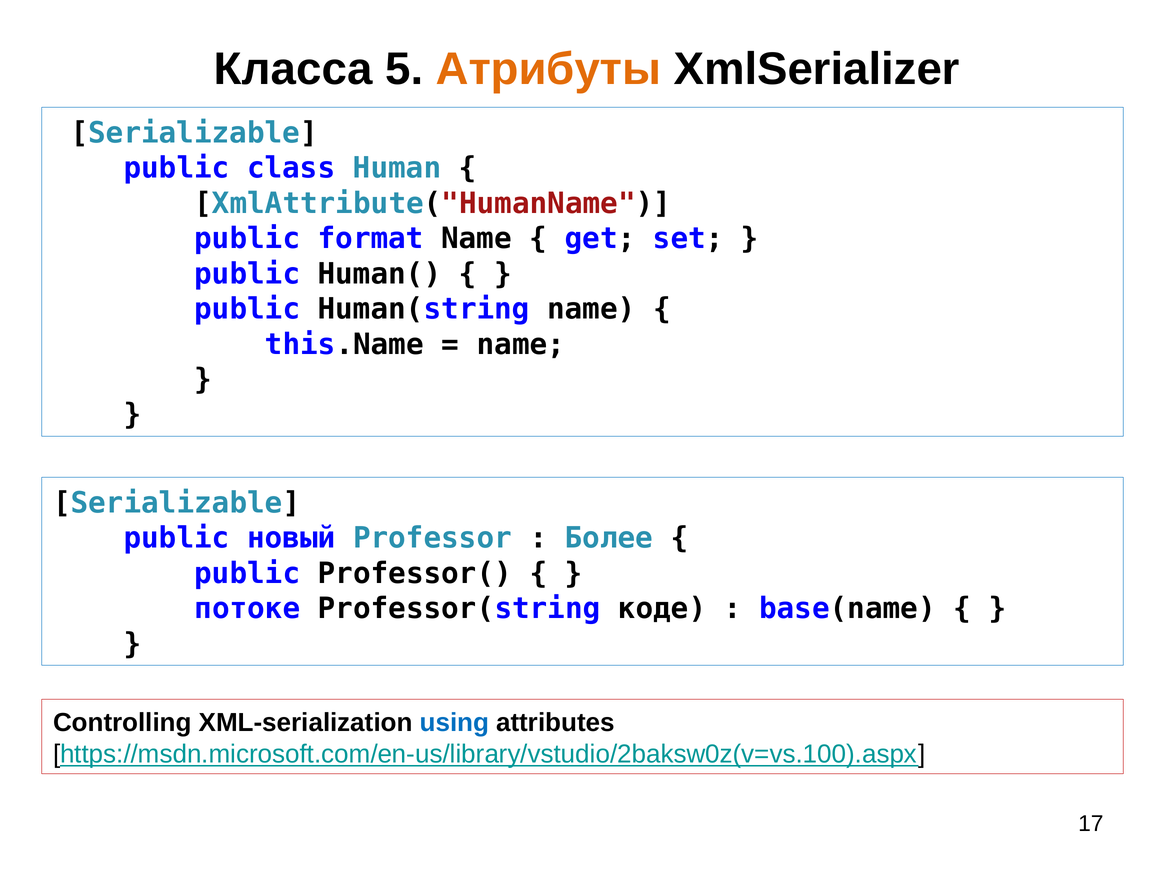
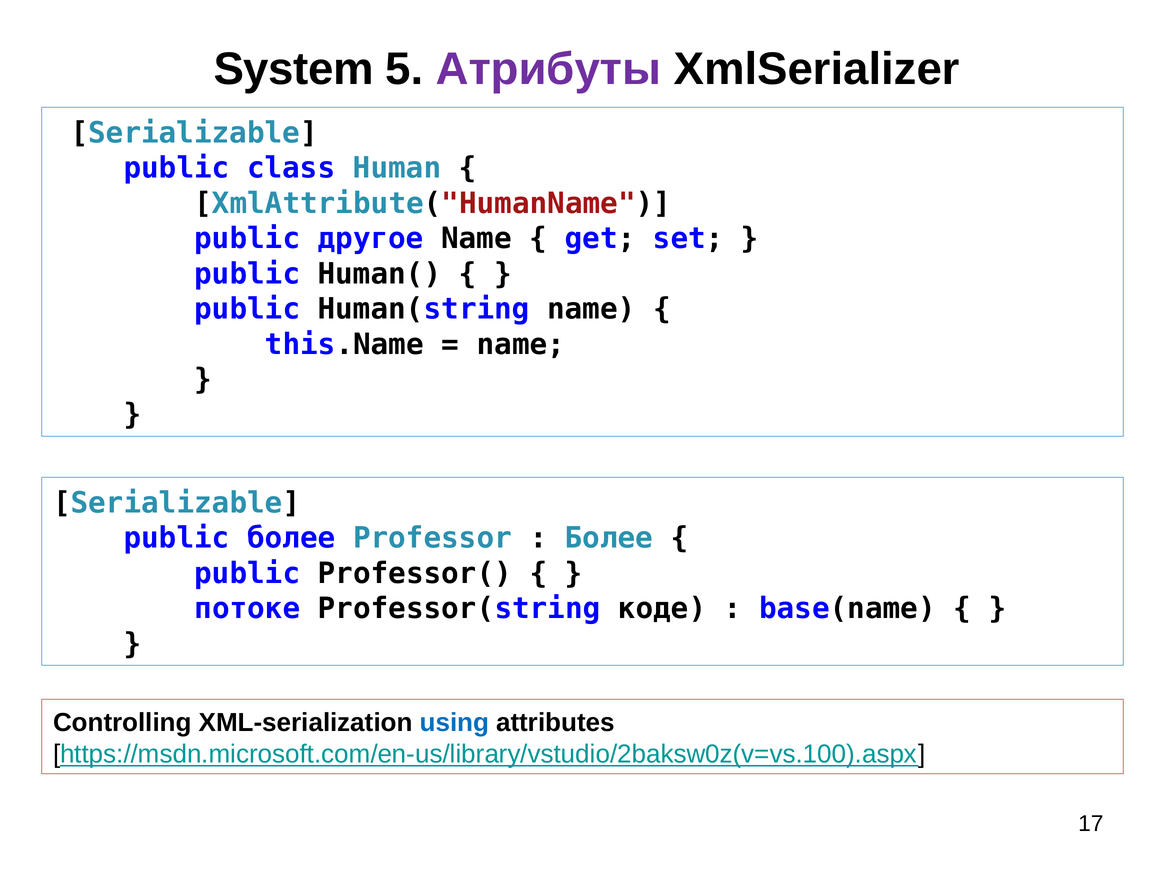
Класса: Класса -> System
Атрибуты colour: orange -> purple
format: format -> другое
public новый: новый -> более
